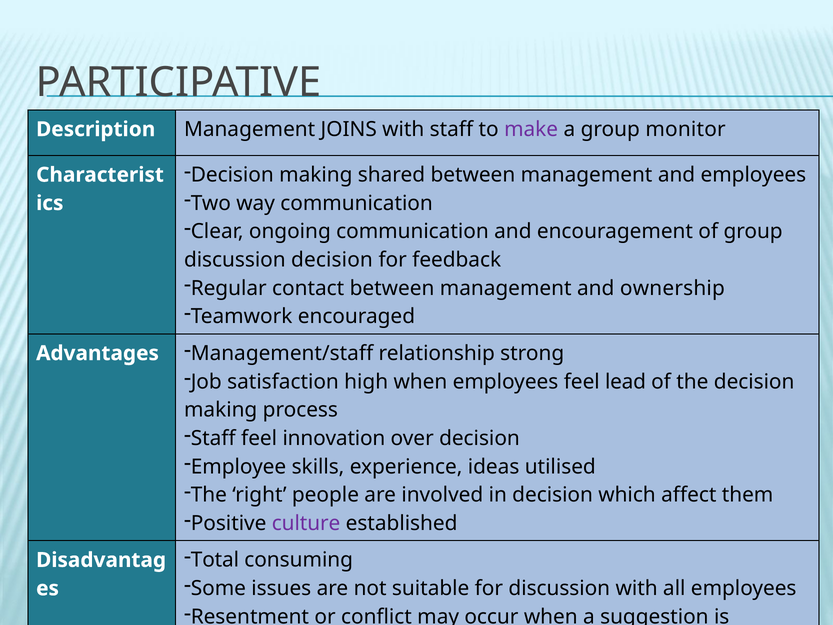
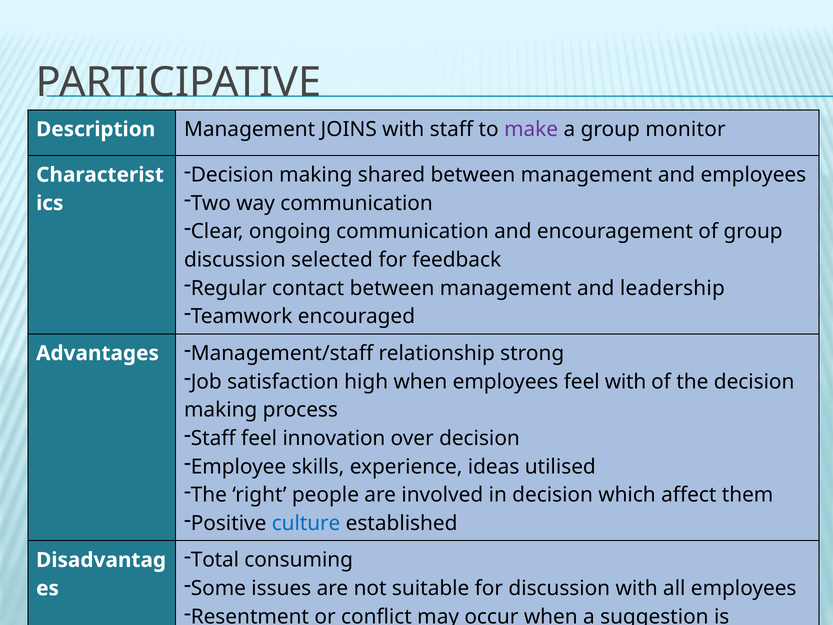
discussion decision: decision -> selected
ownership: ownership -> leadership
feel lead: lead -> with
culture colour: purple -> blue
